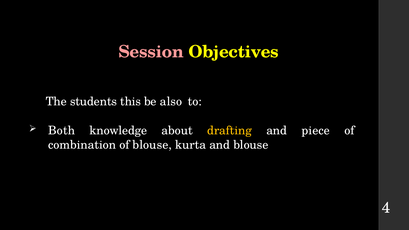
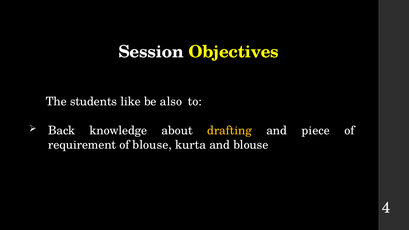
Session colour: pink -> white
this: this -> like
Both: Both -> Back
combination: combination -> requirement
